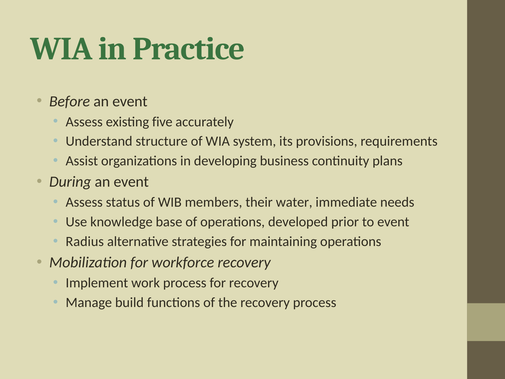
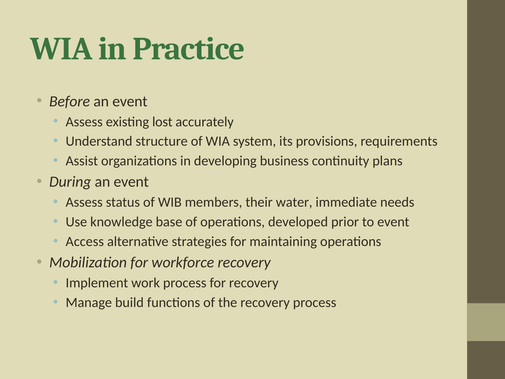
five: five -> lost
Radius: Radius -> Access
